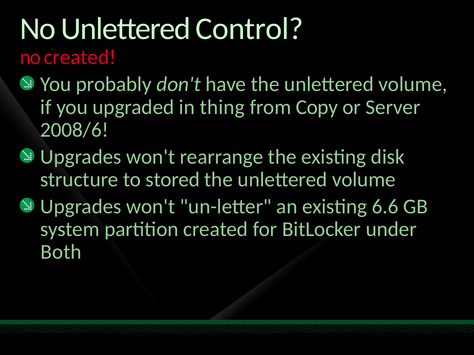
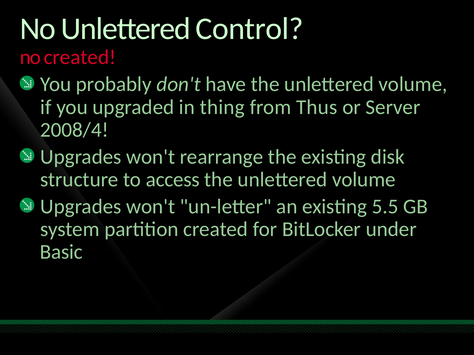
Copy: Copy -> Thus
2008/6: 2008/6 -> 2008/4
stored: stored -> access
6.6: 6.6 -> 5.5
Both: Both -> Basic
